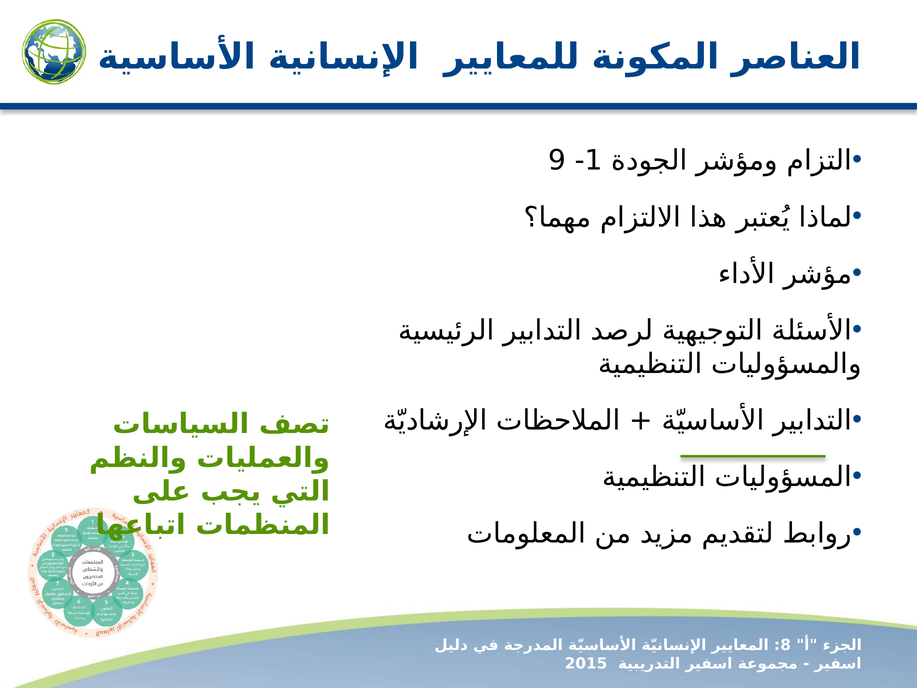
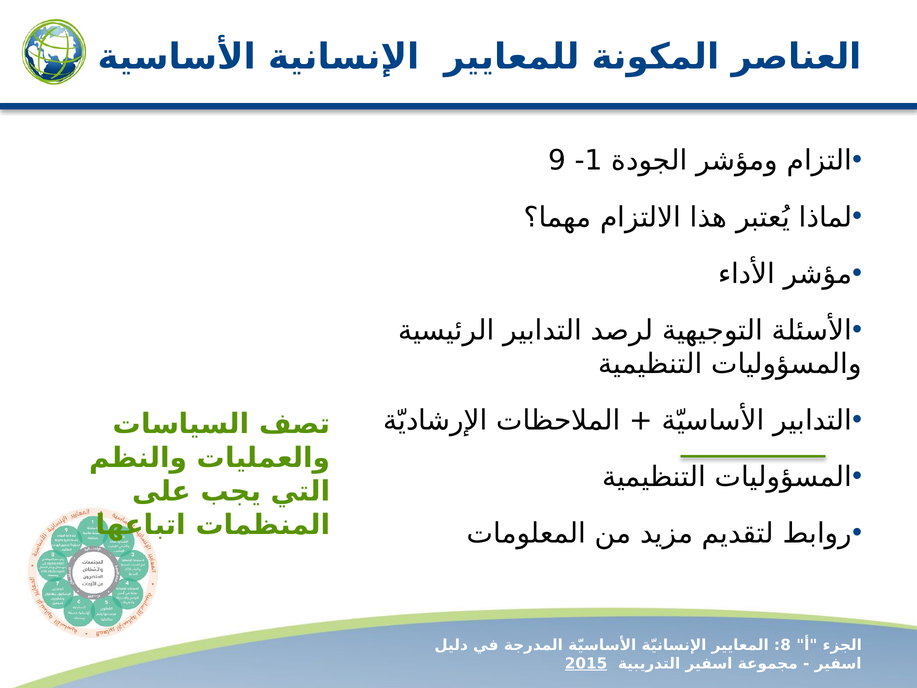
2015 underline: none -> present
